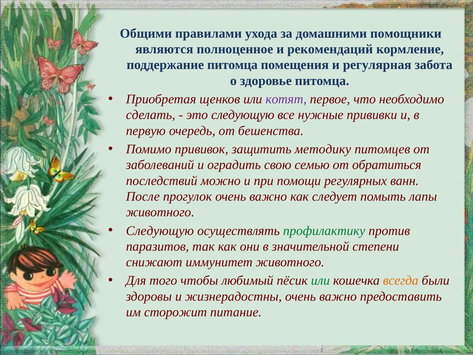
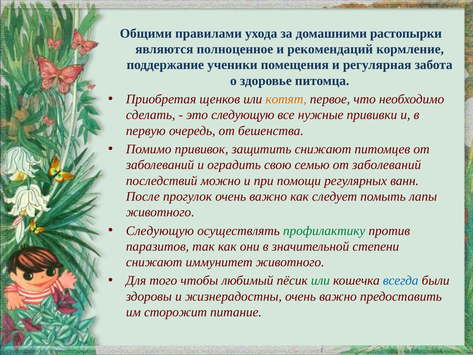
помощники: помощники -> растопырки
поддержание питомца: питомца -> ученики
котят colour: purple -> orange
защитить методику: методику -> снижают
семью от обратиться: обратиться -> заболеваний
всегда colour: orange -> blue
